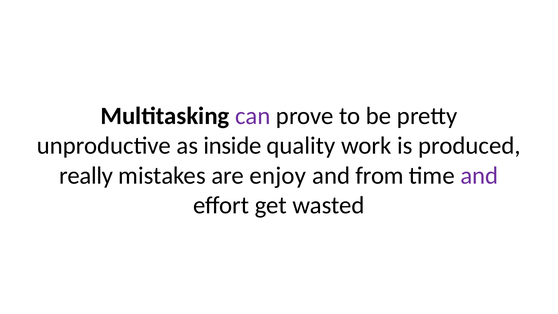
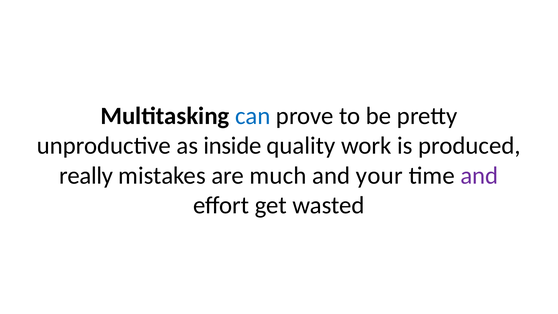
can colour: purple -> blue
enjoy: enjoy -> much
from: from -> your
